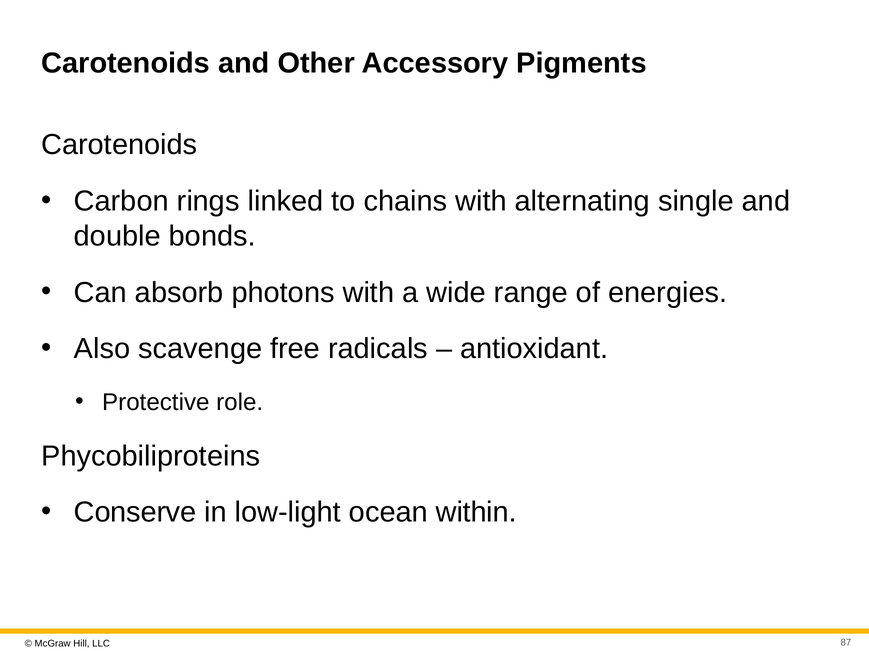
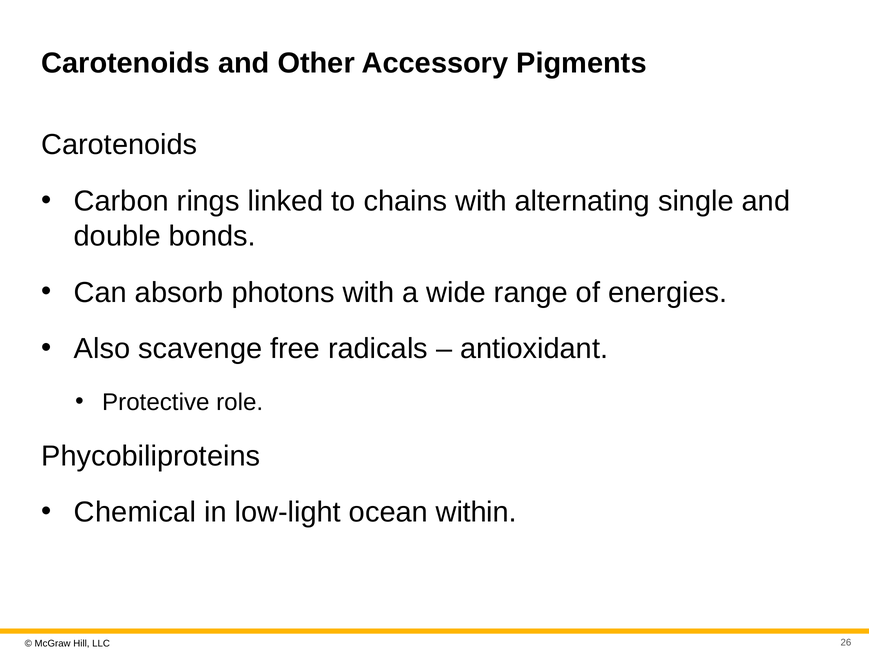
Conserve: Conserve -> Chemical
87: 87 -> 26
